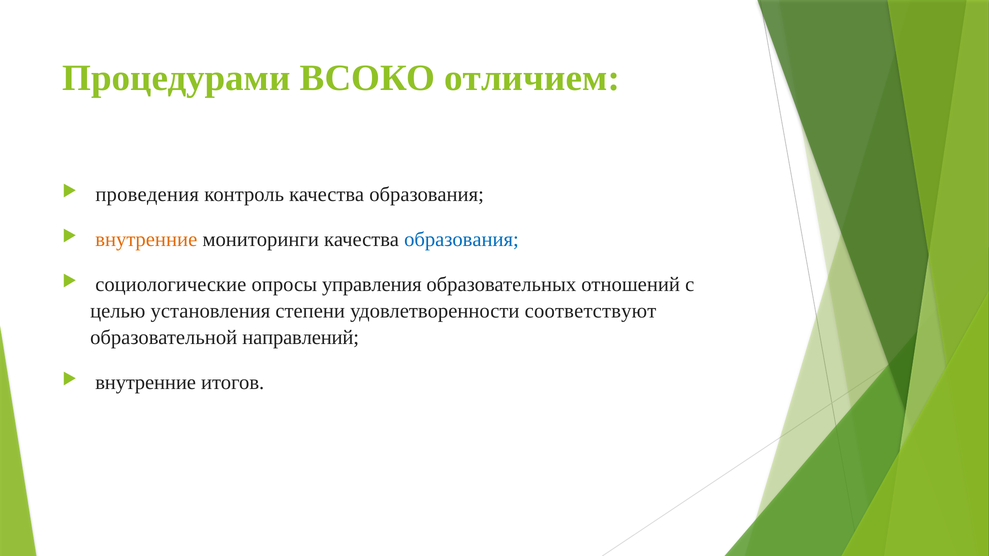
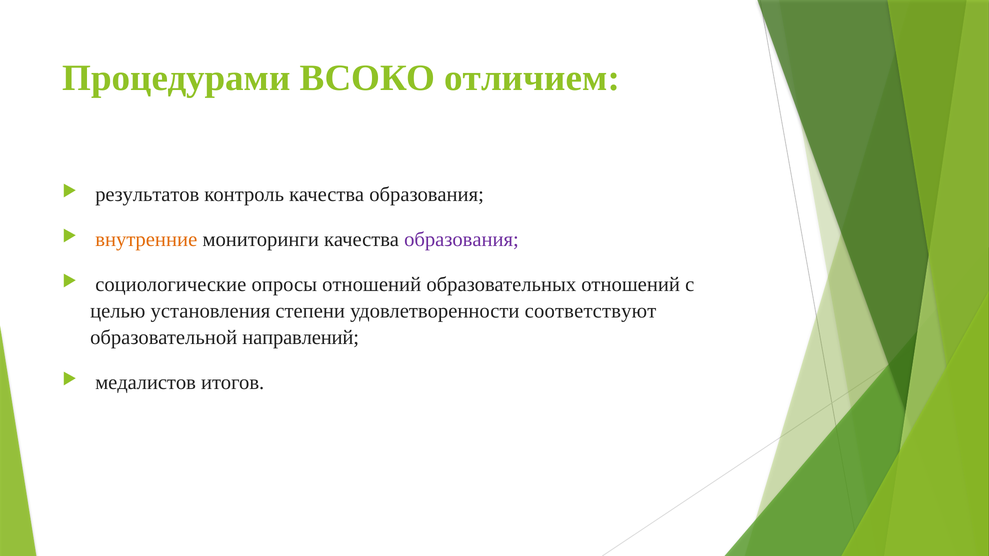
проведения: проведения -> результатов
образования at (461, 240) colour: blue -> purple
опросы управления: управления -> отношений
внутренние at (146, 382): внутренние -> медалистов
